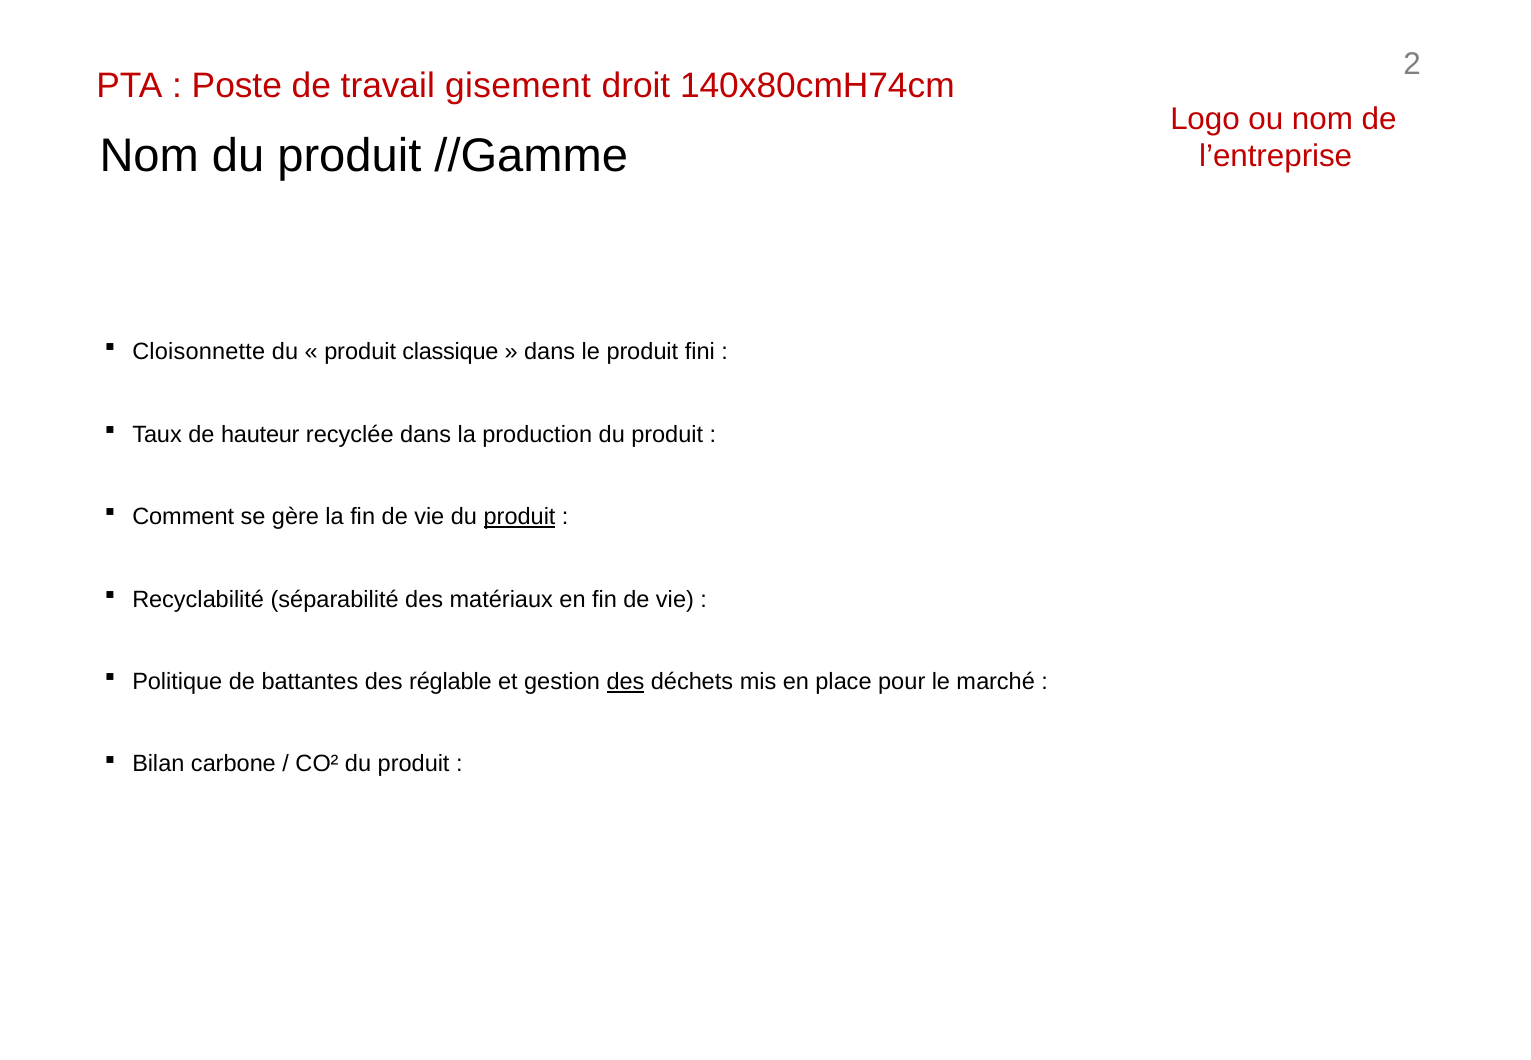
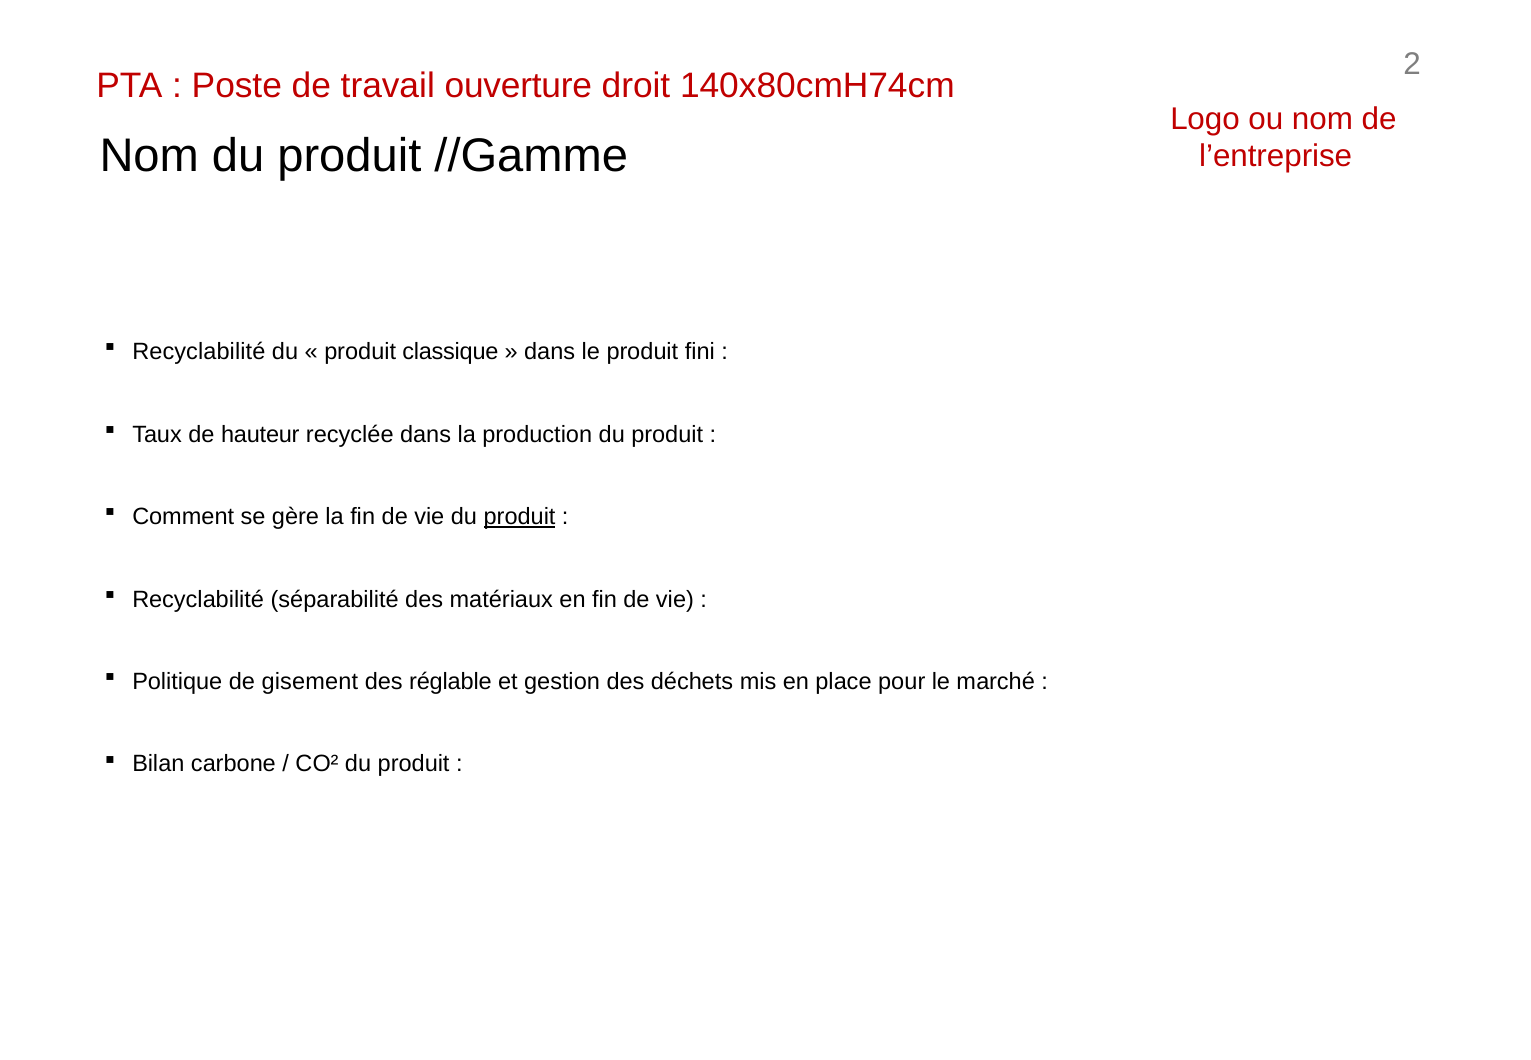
gisement: gisement -> ouverture
Cloisonnette at (199, 352): Cloisonnette -> Recyclabilité
battantes: battantes -> gisement
des at (625, 682) underline: present -> none
